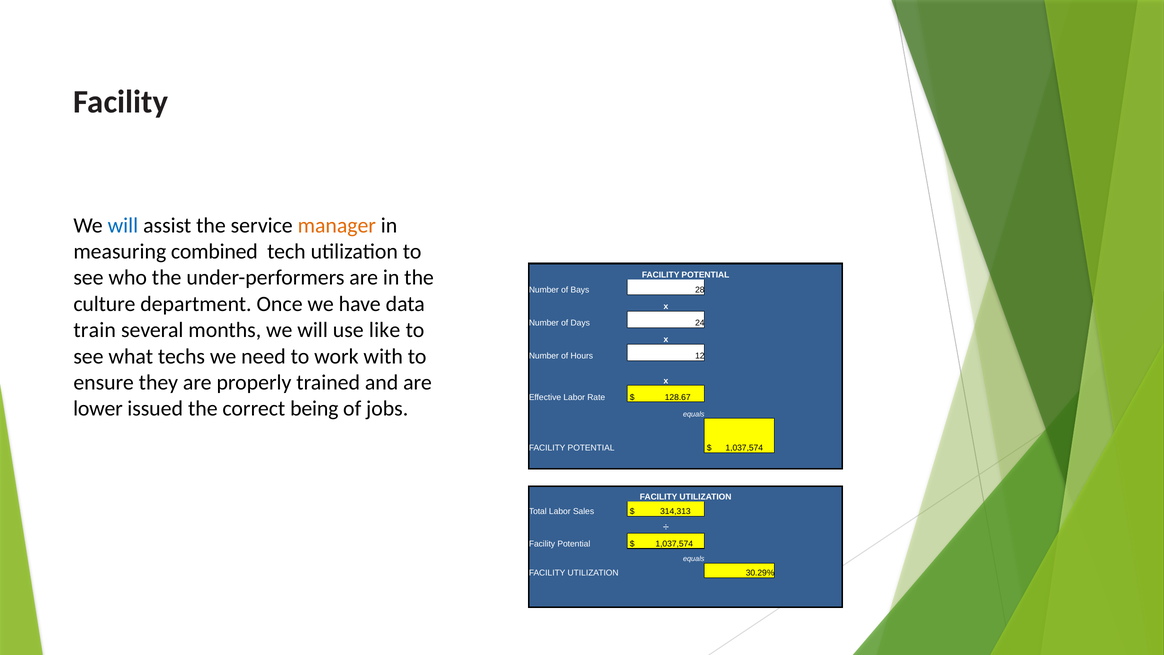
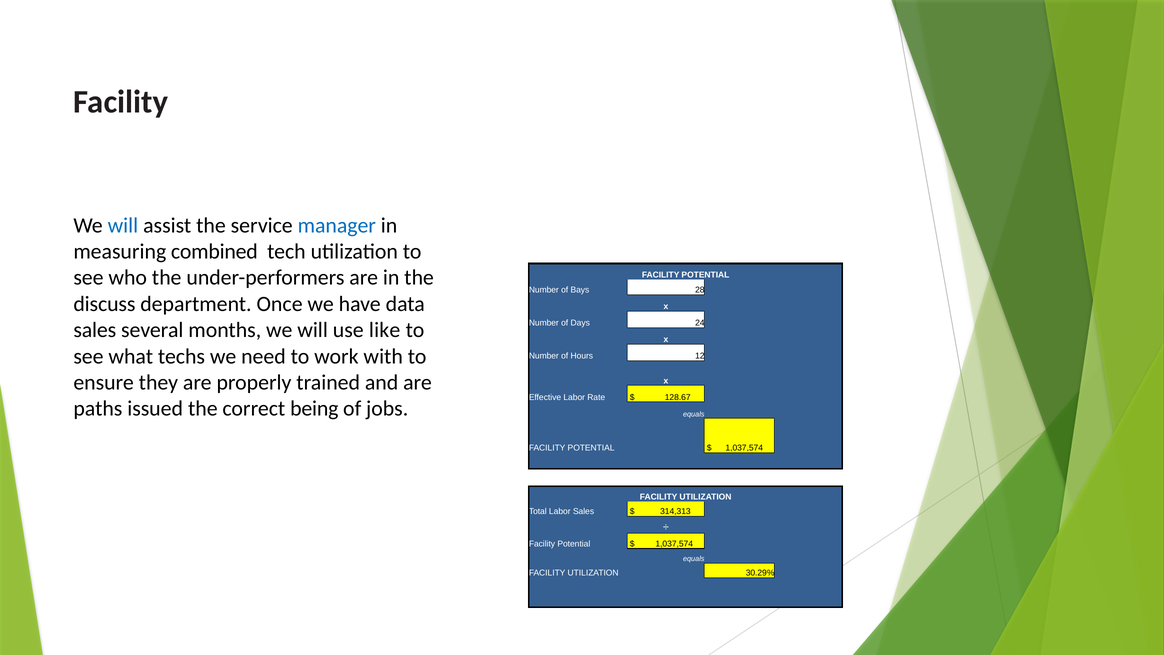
manager colour: orange -> blue
culture: culture -> discuss
train at (95, 330): train -> sales
lower: lower -> paths
